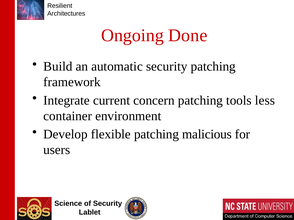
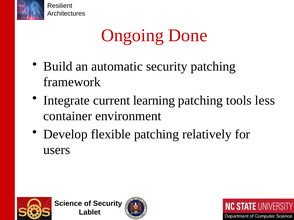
concern: concern -> learning
malicious: malicious -> relatively
